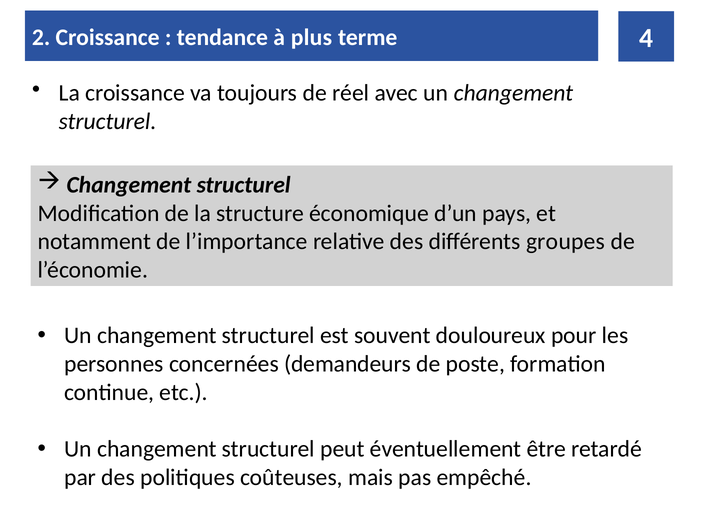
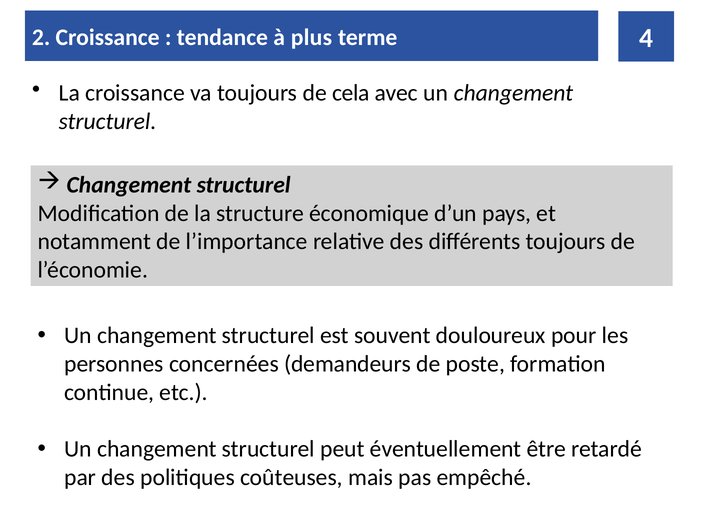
réel: réel -> cela
différents groupes: groupes -> toujours
